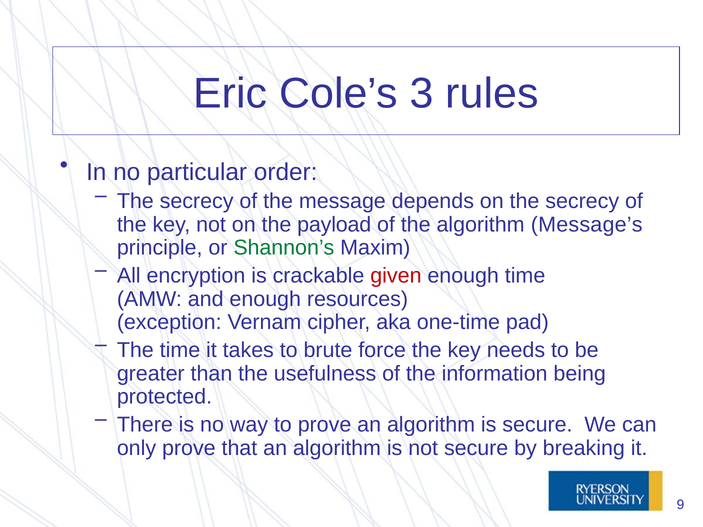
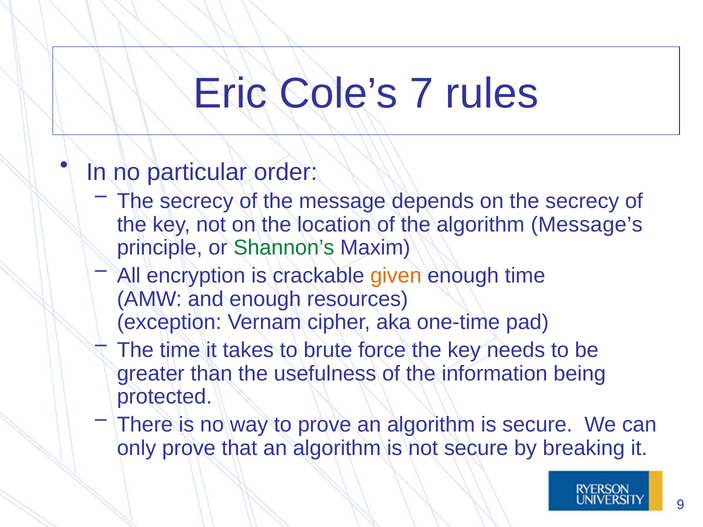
3: 3 -> 7
payload: payload -> location
given colour: red -> orange
